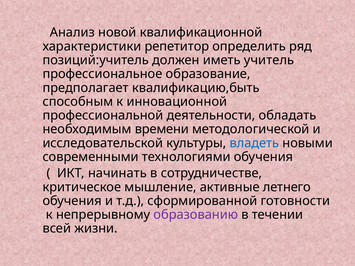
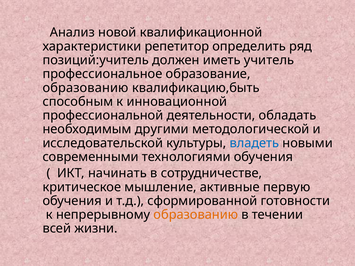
предполагает at (86, 88): предполагает -> образованию
времени: времени -> другими
летнего: летнего -> первую
образованию at (196, 215) colour: purple -> orange
